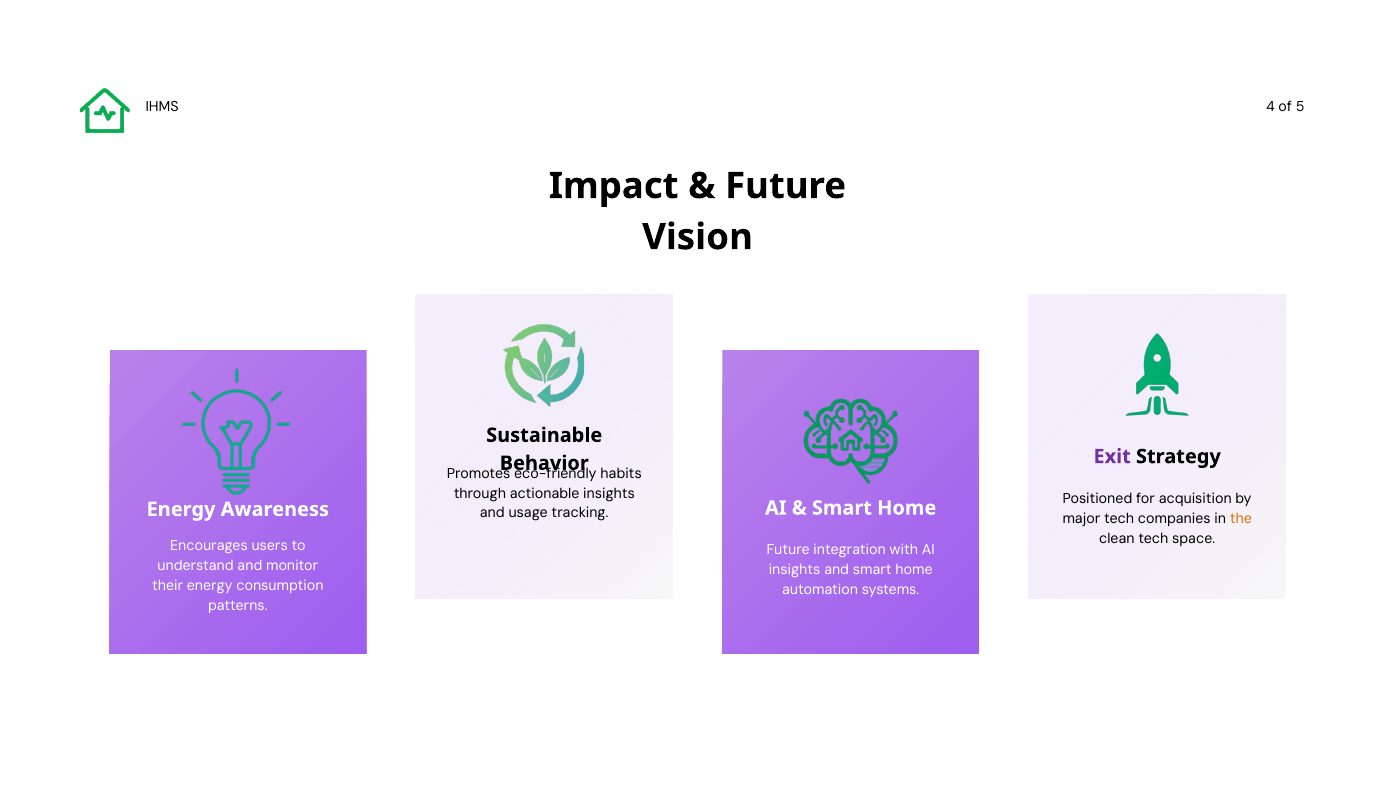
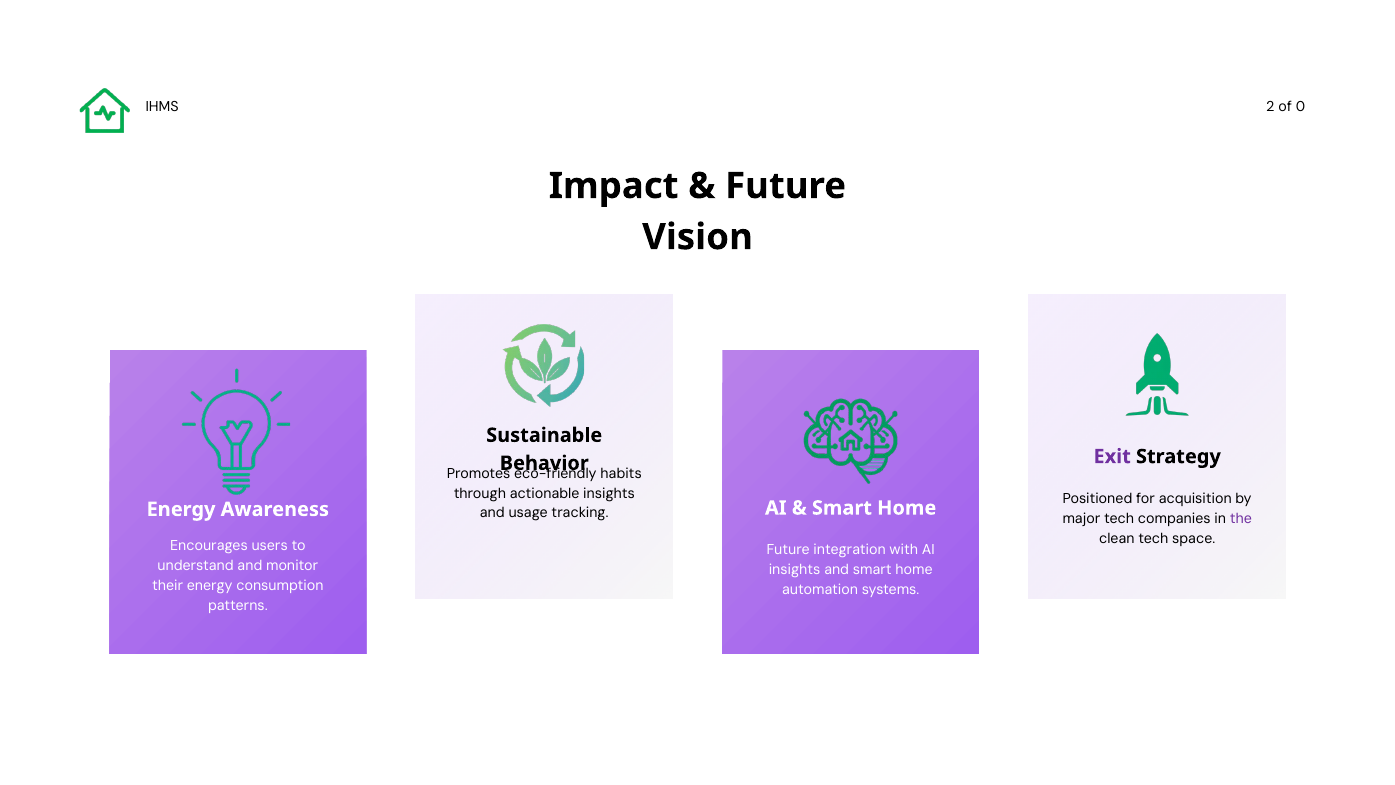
4: 4 -> 2
5: 5 -> 0
the colour: orange -> purple
